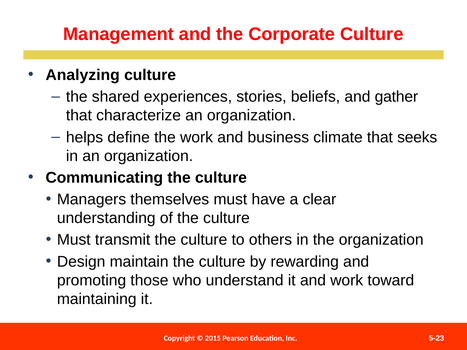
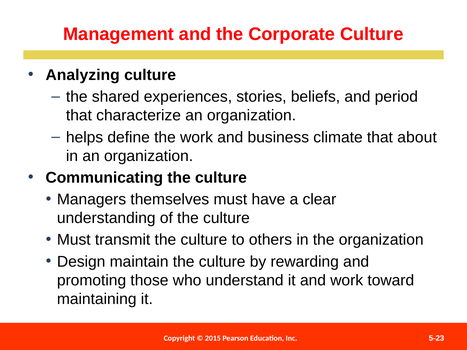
gather: gather -> period
seeks: seeks -> about
